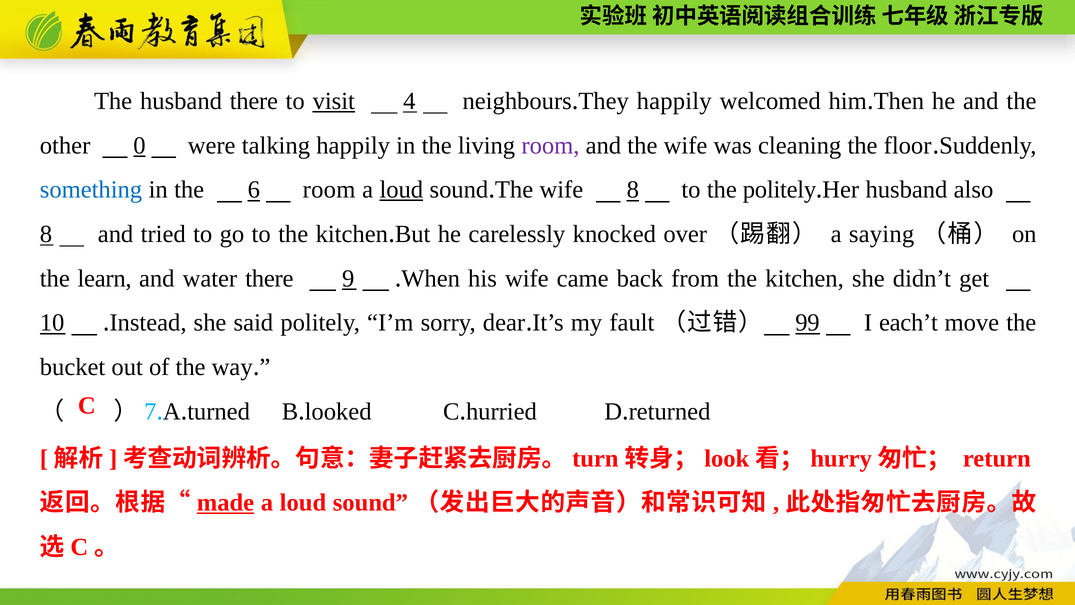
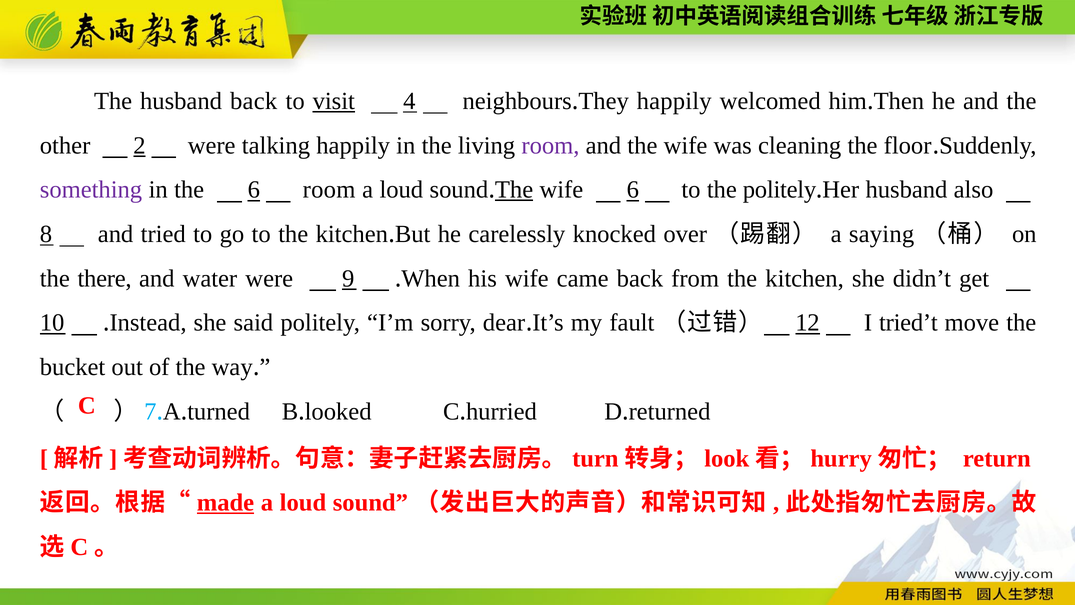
husband there: there -> back
0: 0 -> 2
something colour: blue -> purple
loud at (401, 190) underline: present -> none
The at (514, 190) underline: none -> present
wife 8: 8 -> 6
learn: learn -> there
water there: there -> were
99: 99 -> 12
each’t: each’t -> tried’t
